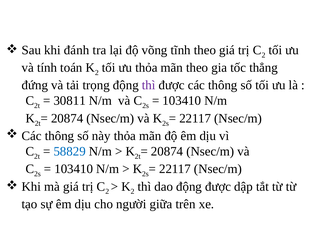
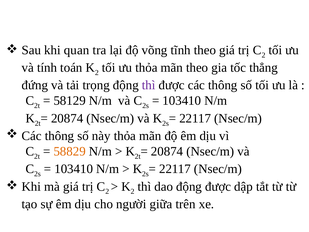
đánh: đánh -> quan
30811: 30811 -> 58129
58829 colour: blue -> orange
